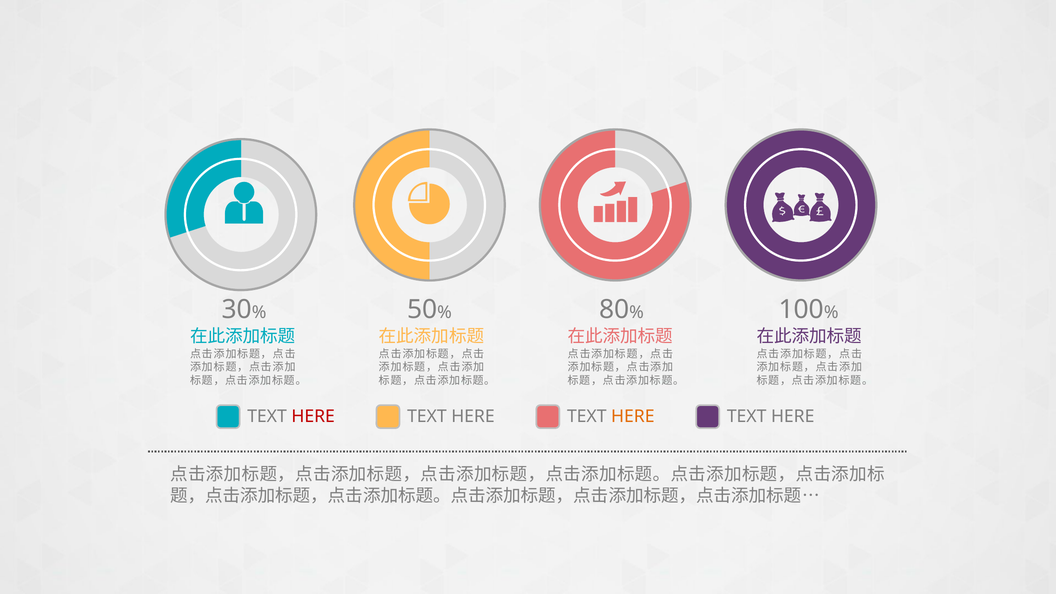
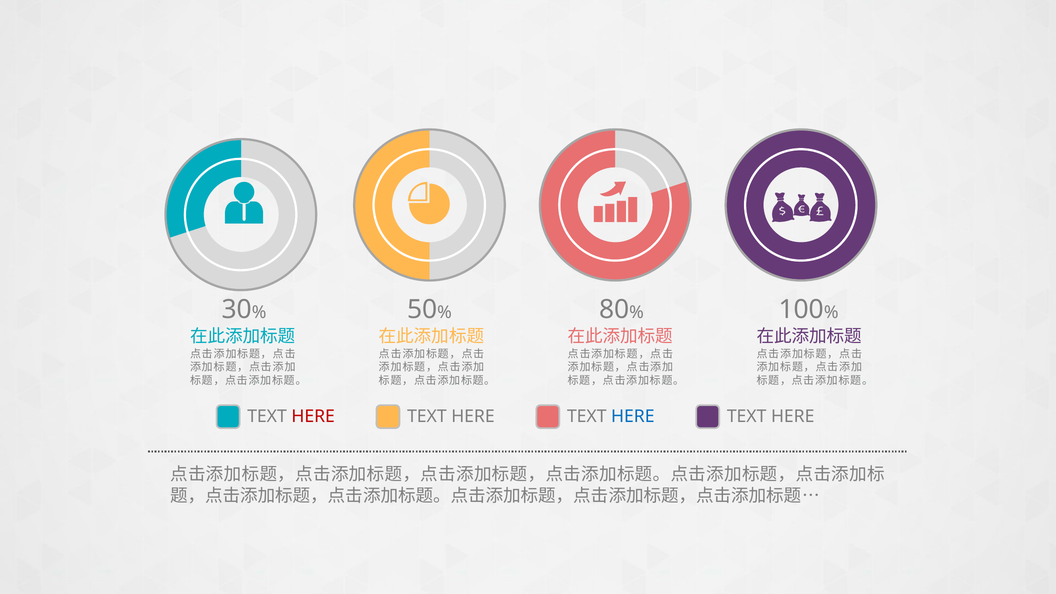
HERE at (633, 416) colour: orange -> blue
